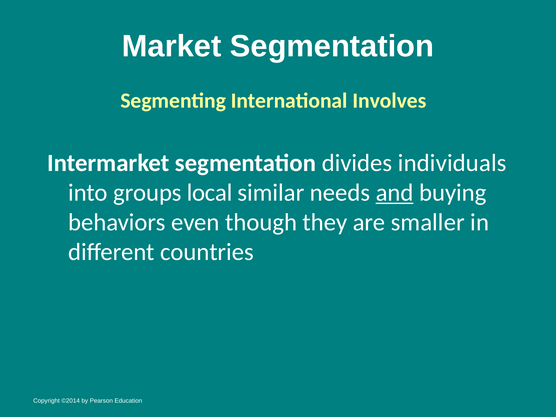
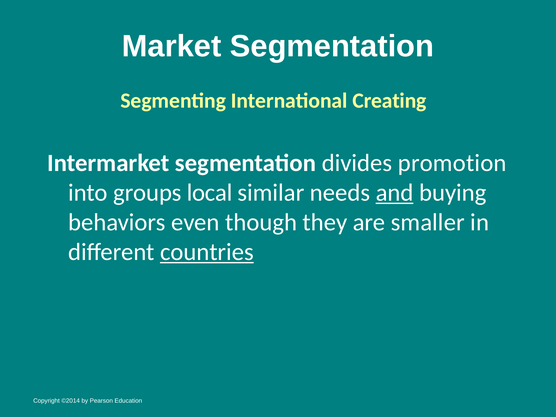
Involves: Involves -> Creating
individuals: individuals -> promotion
countries underline: none -> present
